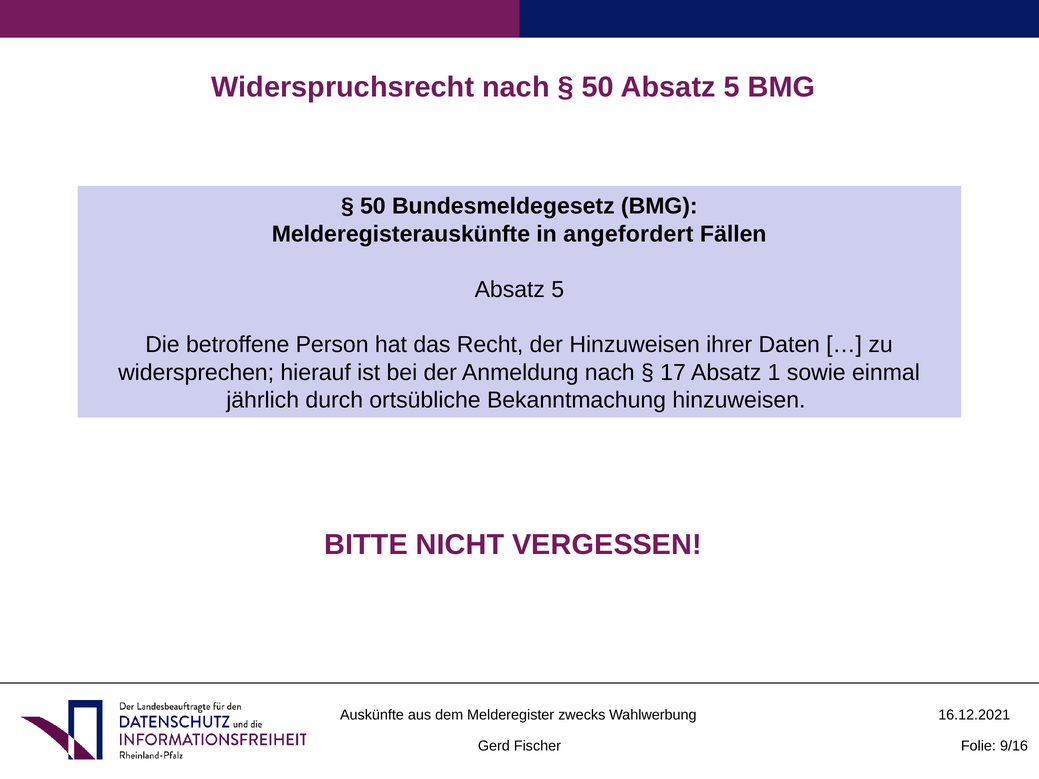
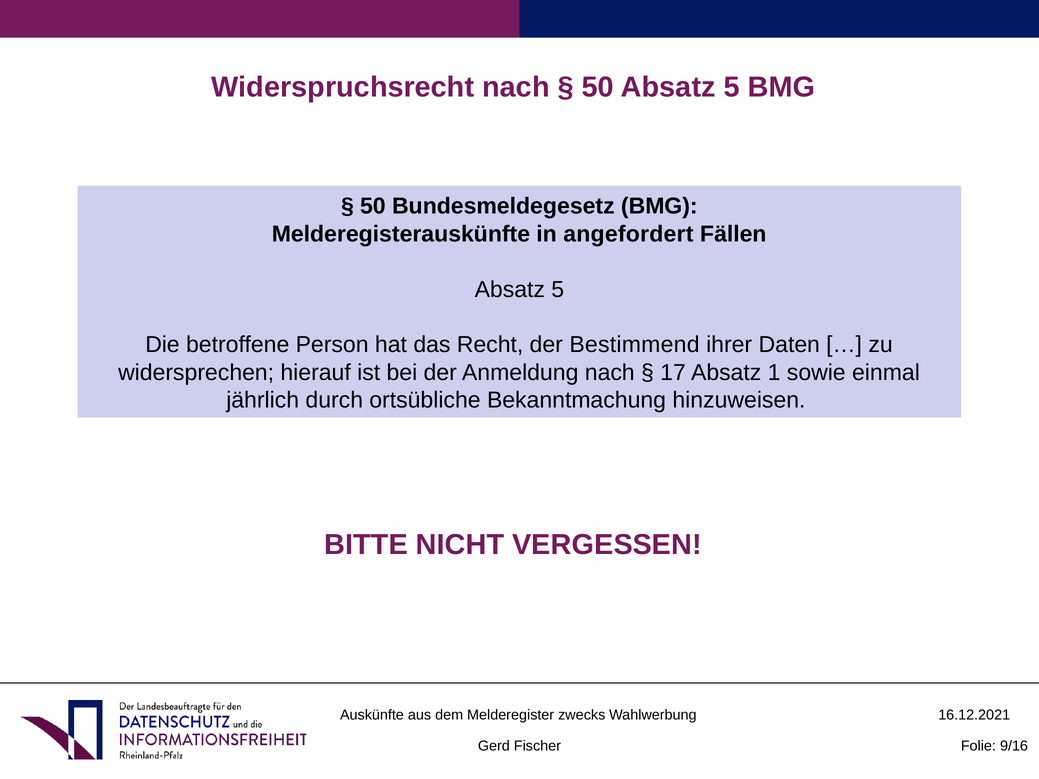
der Hinzuweisen: Hinzuweisen -> Bestimmend
